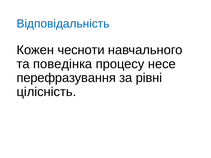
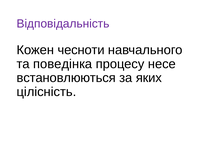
Відповідальність colour: blue -> purple
перефразування: перефразування -> встановлюються
рівні: рівні -> яких
